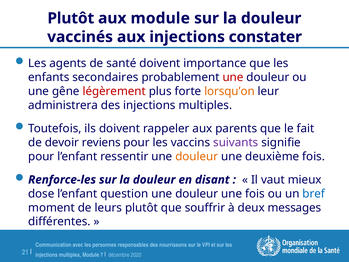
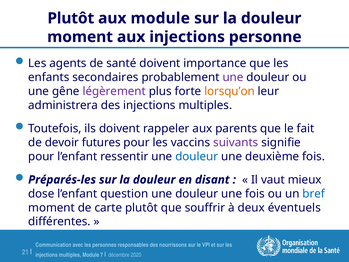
vaccinés at (80, 37): vaccinés -> moment
constater: constater -> personne
une at (233, 77) colour: red -> purple
légèrement colour: red -> purple
reviens: reviens -> futures
douleur at (197, 156) colour: orange -> blue
Renforce-les: Renforce-les -> Préparés-les
leurs: leurs -> carte
messages: messages -> éventuels
